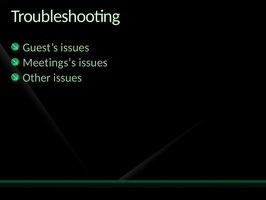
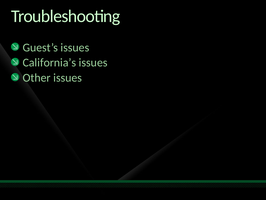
Meetings’s: Meetings’s -> California’s
